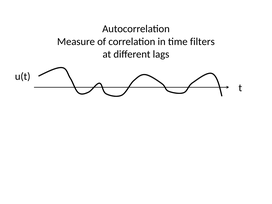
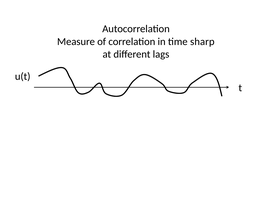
filters: filters -> sharp
